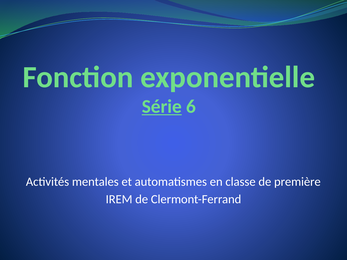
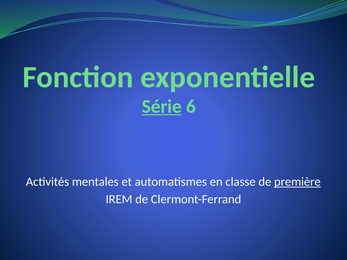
première underline: none -> present
